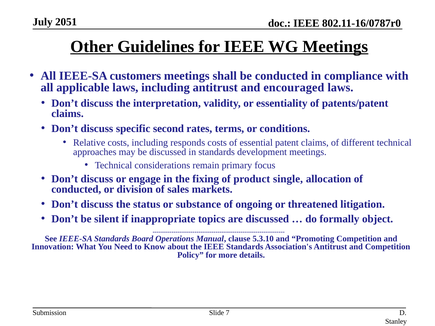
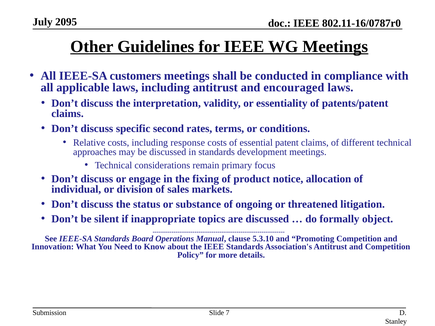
2051: 2051 -> 2095
responds: responds -> response
single: single -> notice
conducted at (76, 189): conducted -> individual
